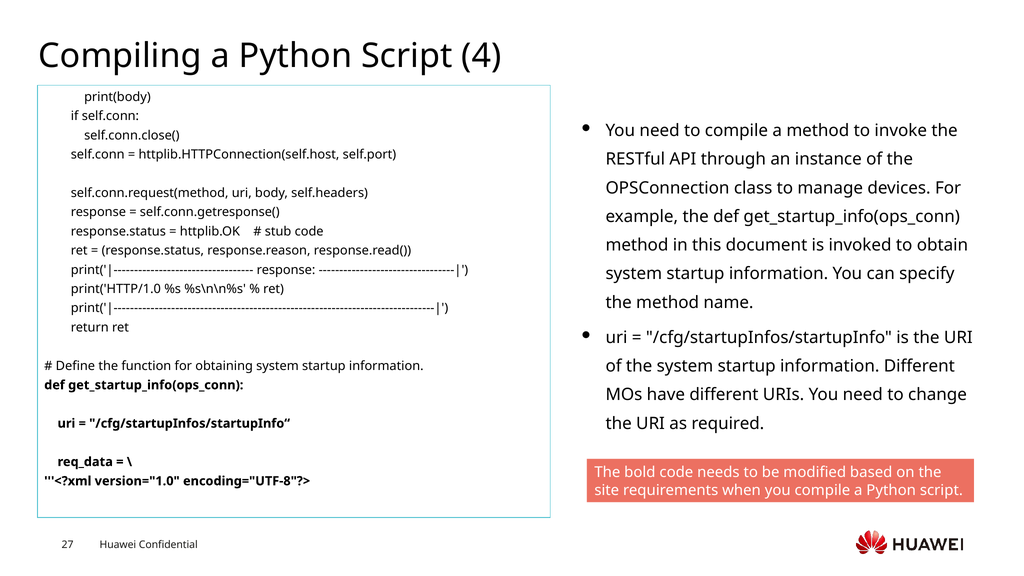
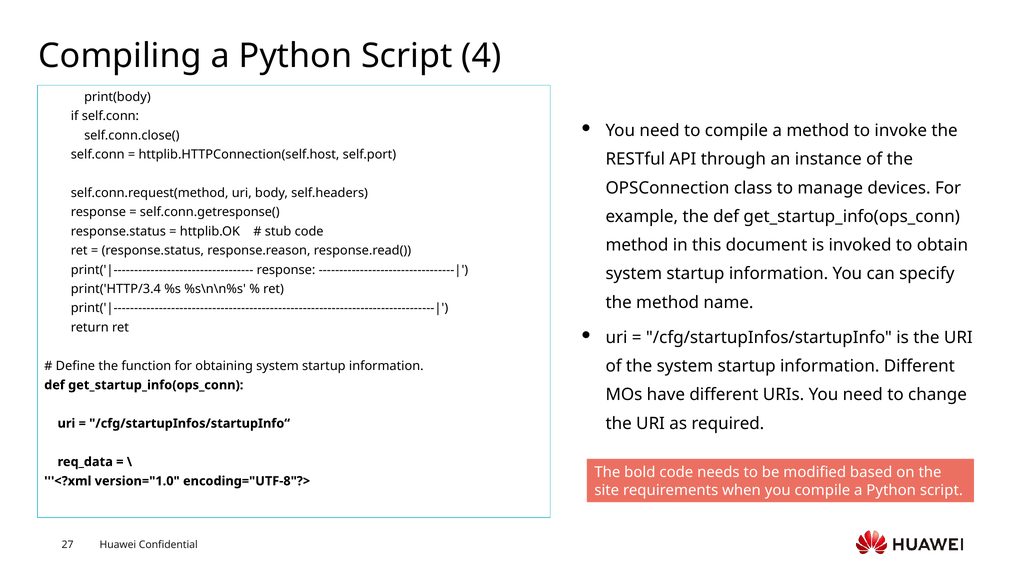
print('HTTP/1.0: print('HTTP/1.0 -> print('HTTP/3.4
